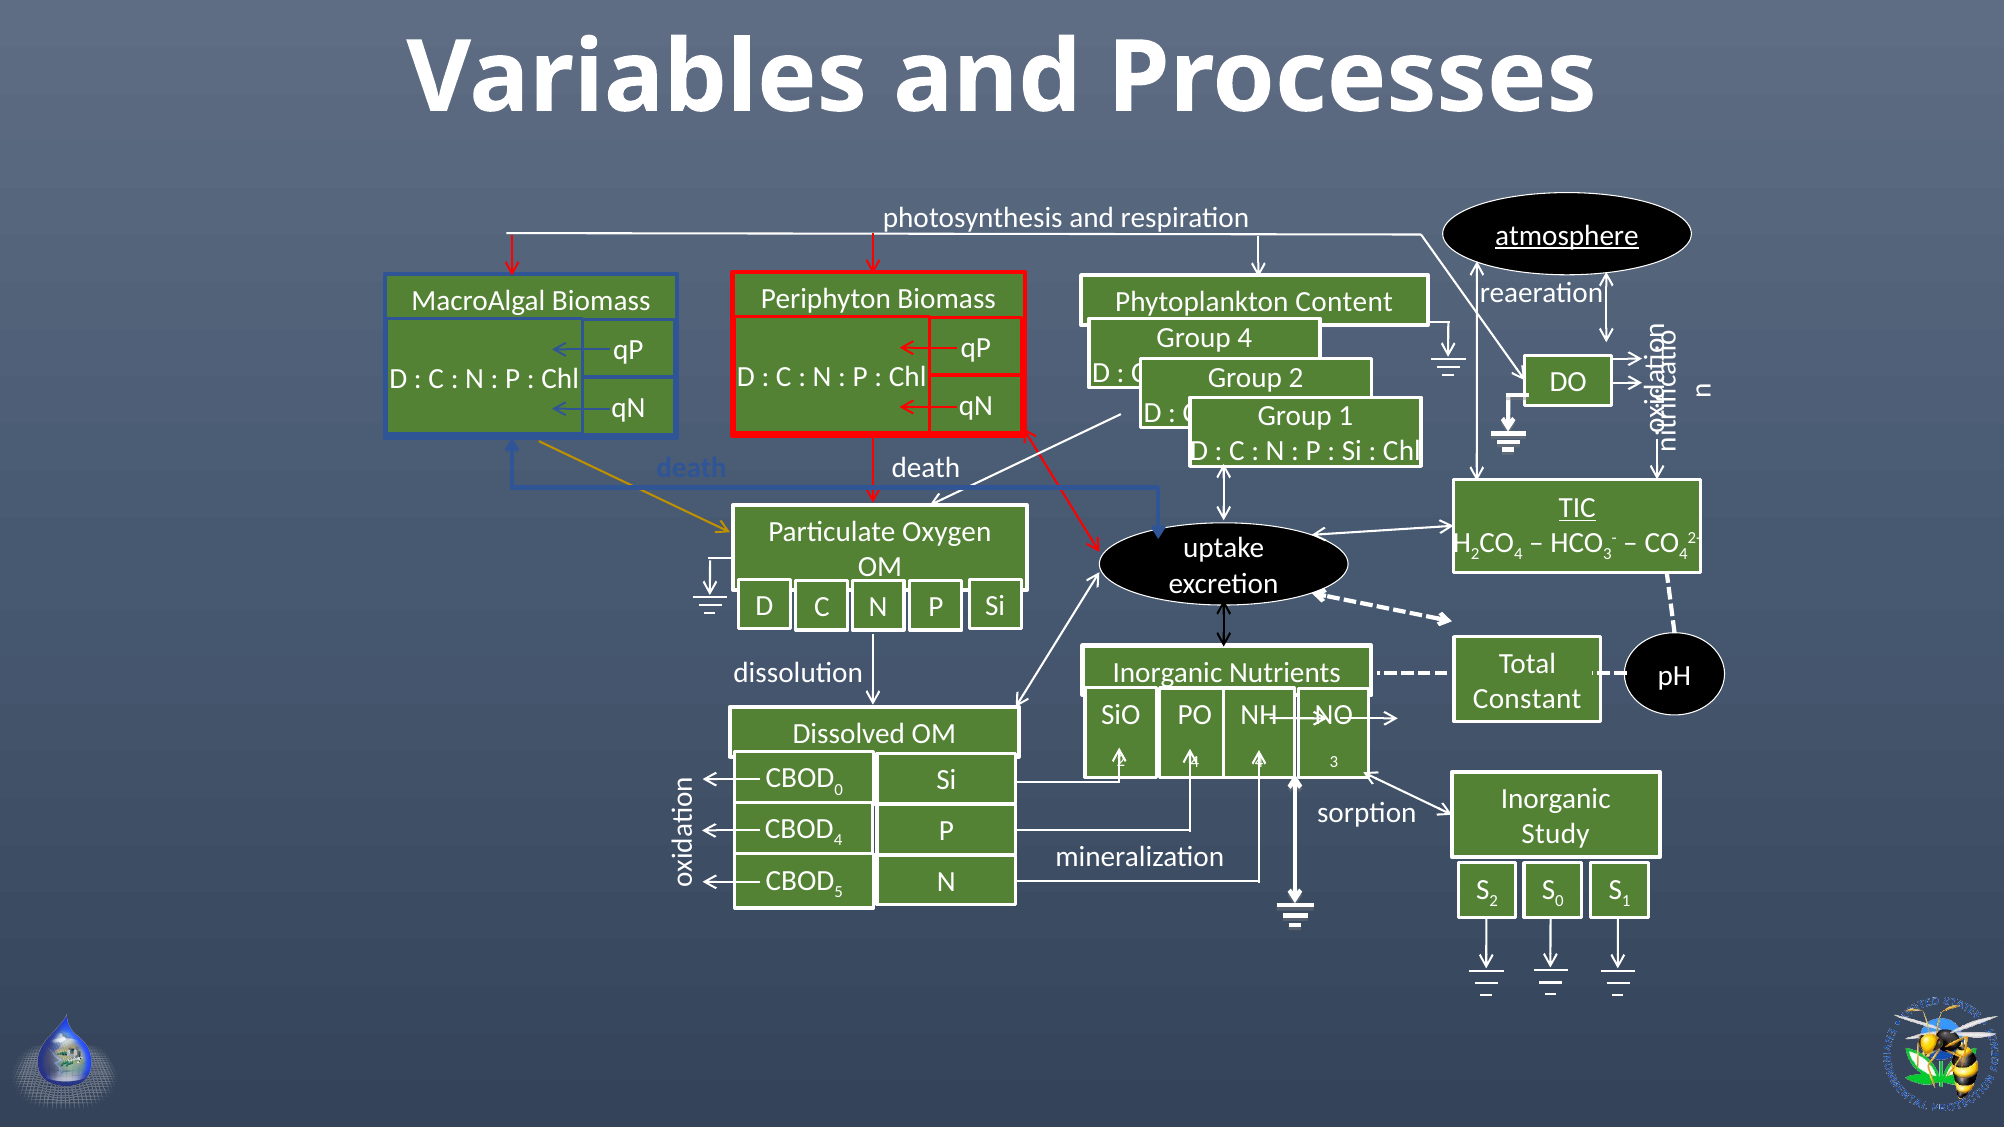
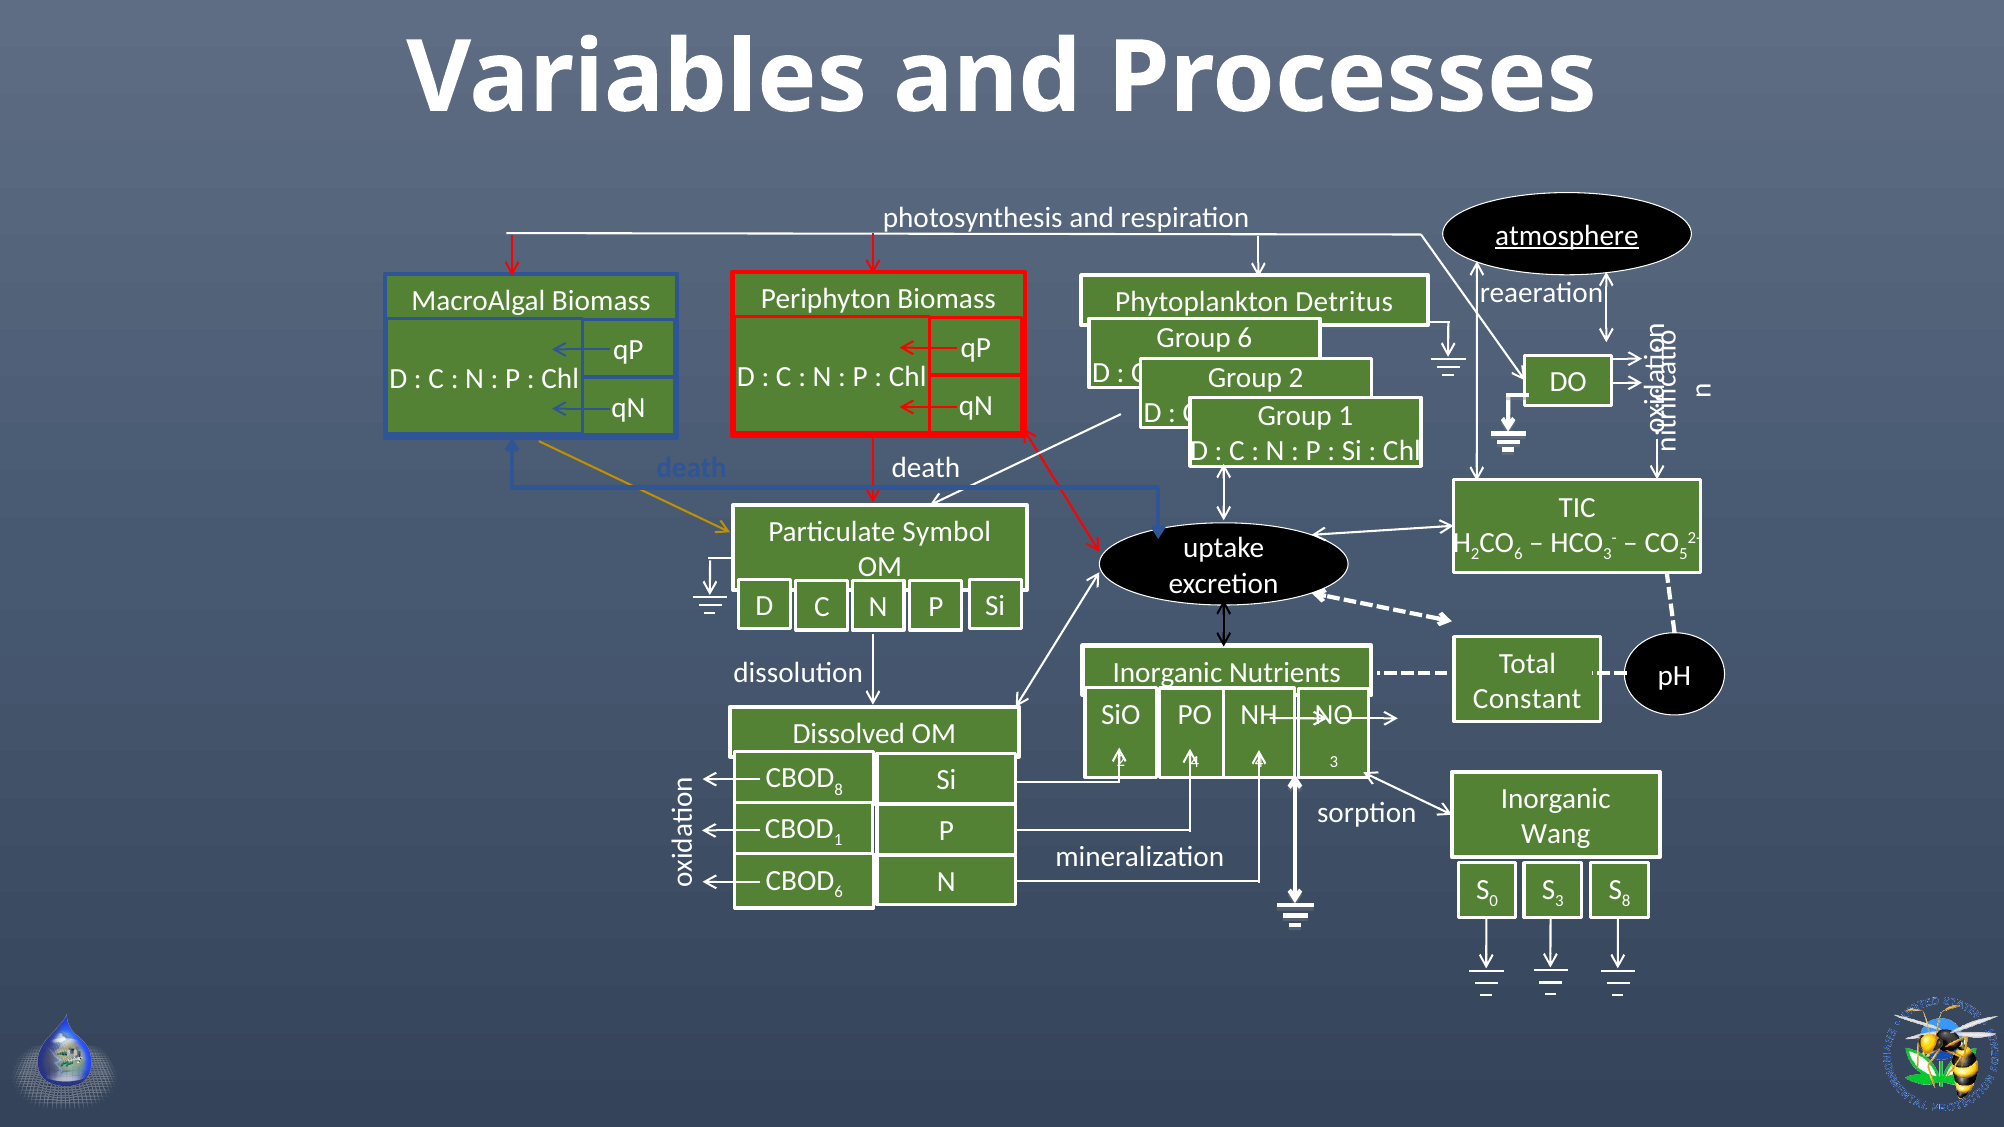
Content: Content -> Detritus
Group 4: 4 -> 6
TIC underline: present -> none
Oxygen: Oxygen -> Symbol
4 at (1518, 554): 4 -> 6
4 at (1683, 554): 4 -> 5
0 at (839, 790): 0 -> 8
4 at (838, 841): 4 -> 1
Study: Study -> Wang
5 at (839, 892): 5 -> 6
2 at (1494, 901): 2 -> 0
0 at (1560, 901): 0 -> 3
1 at (1626, 901): 1 -> 8
